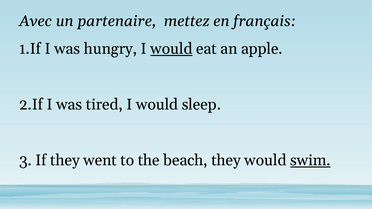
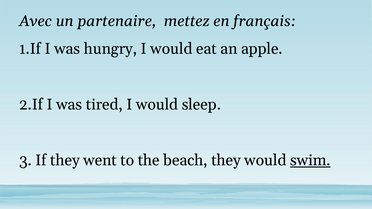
would at (171, 49) underline: present -> none
